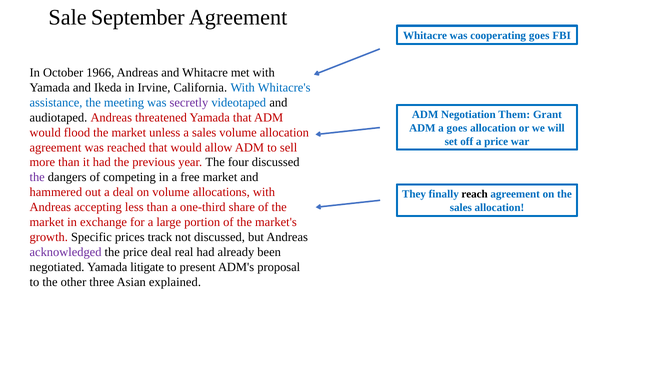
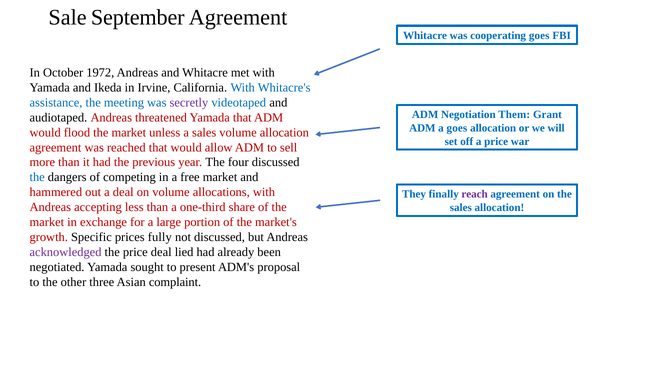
1966: 1966 -> 1972
the at (37, 177) colour: purple -> blue
reach colour: black -> purple
track: track -> fully
real: real -> lied
litigate: litigate -> sought
explained: explained -> complaint
